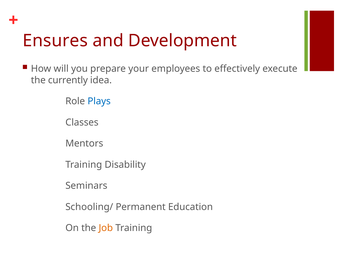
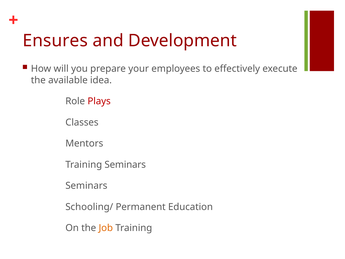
currently: currently -> available
Plays colour: blue -> red
Training Disability: Disability -> Seminars
